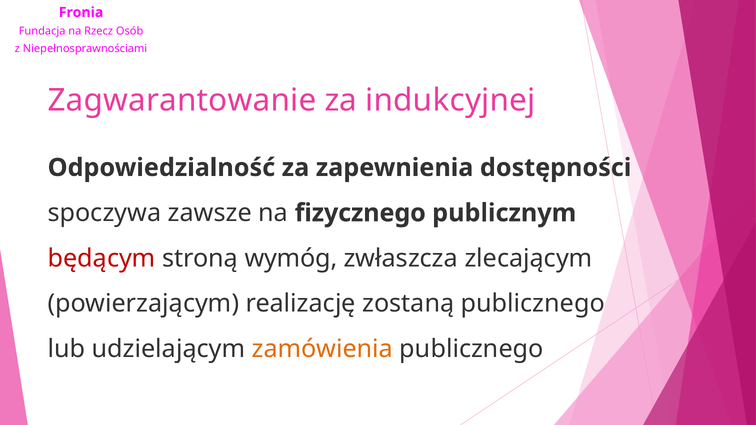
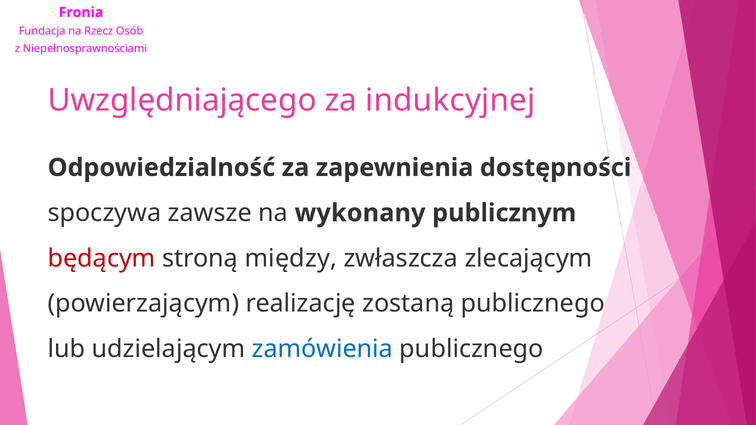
Zagwarantowanie: Zagwarantowanie -> Uwzględniającego
fizycznego: fizycznego -> wykonany
wymóg: wymóg -> między
zamówienia colour: orange -> blue
